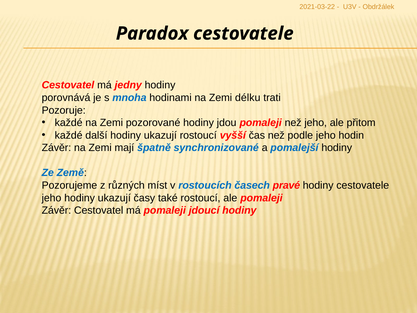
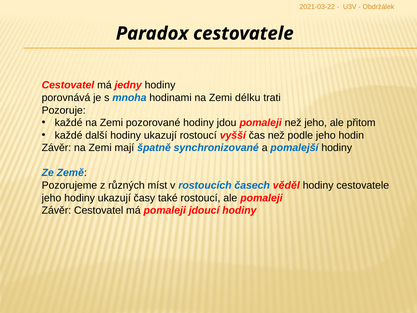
pravé: pravé -> věděl
